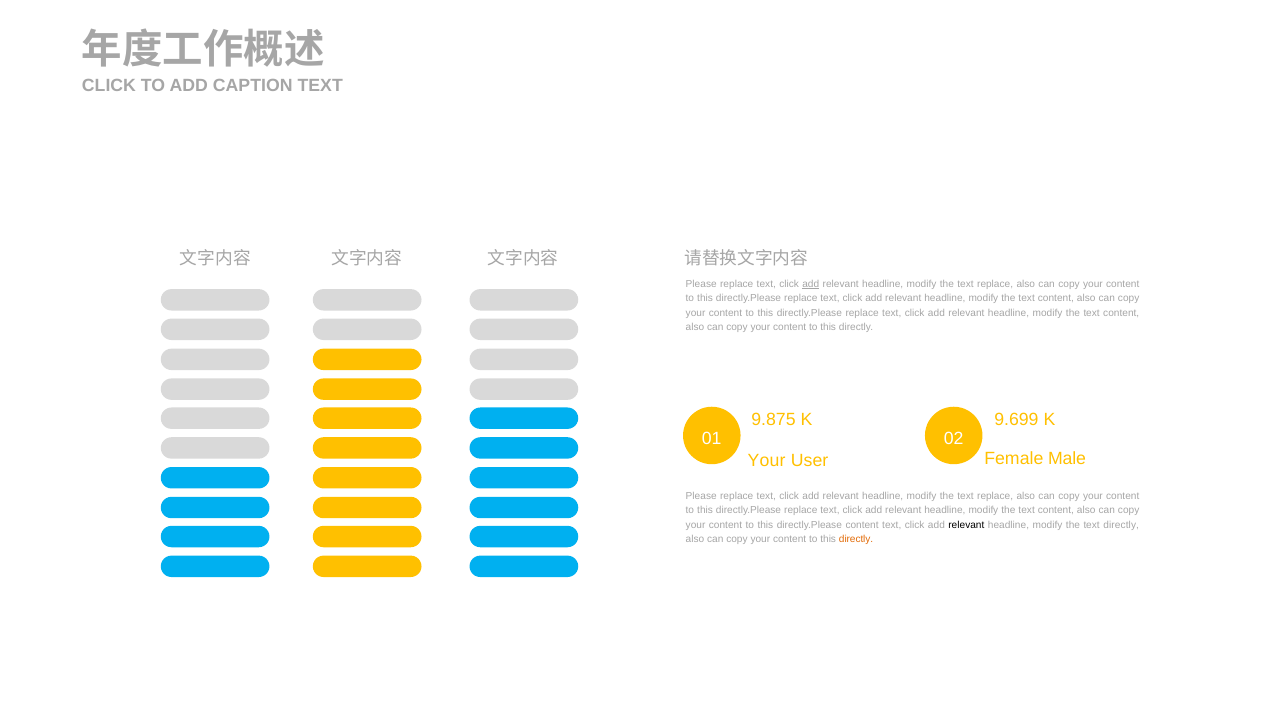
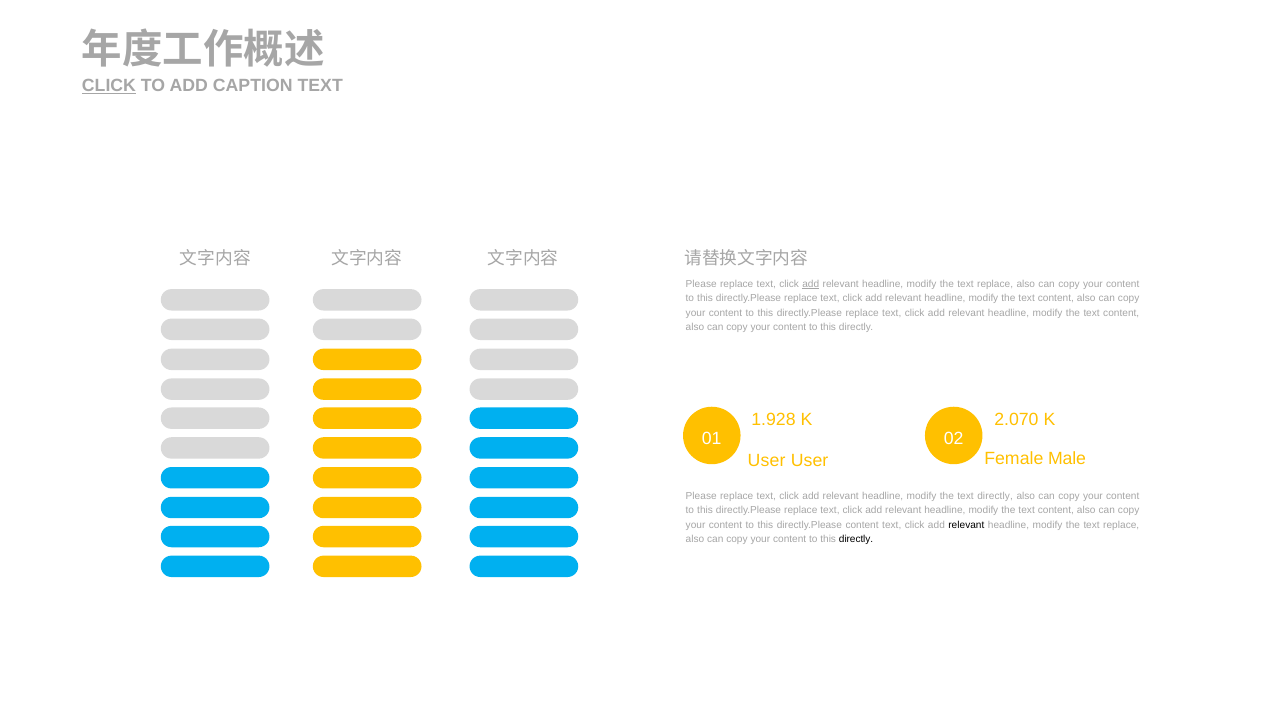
CLICK at (109, 86) underline: none -> present
9.875: 9.875 -> 1.928
9.699: 9.699 -> 2.070
Your at (767, 460): Your -> User
replace at (995, 496): replace -> directly
directly at (1121, 525): directly -> replace
directly at (856, 540) colour: orange -> black
